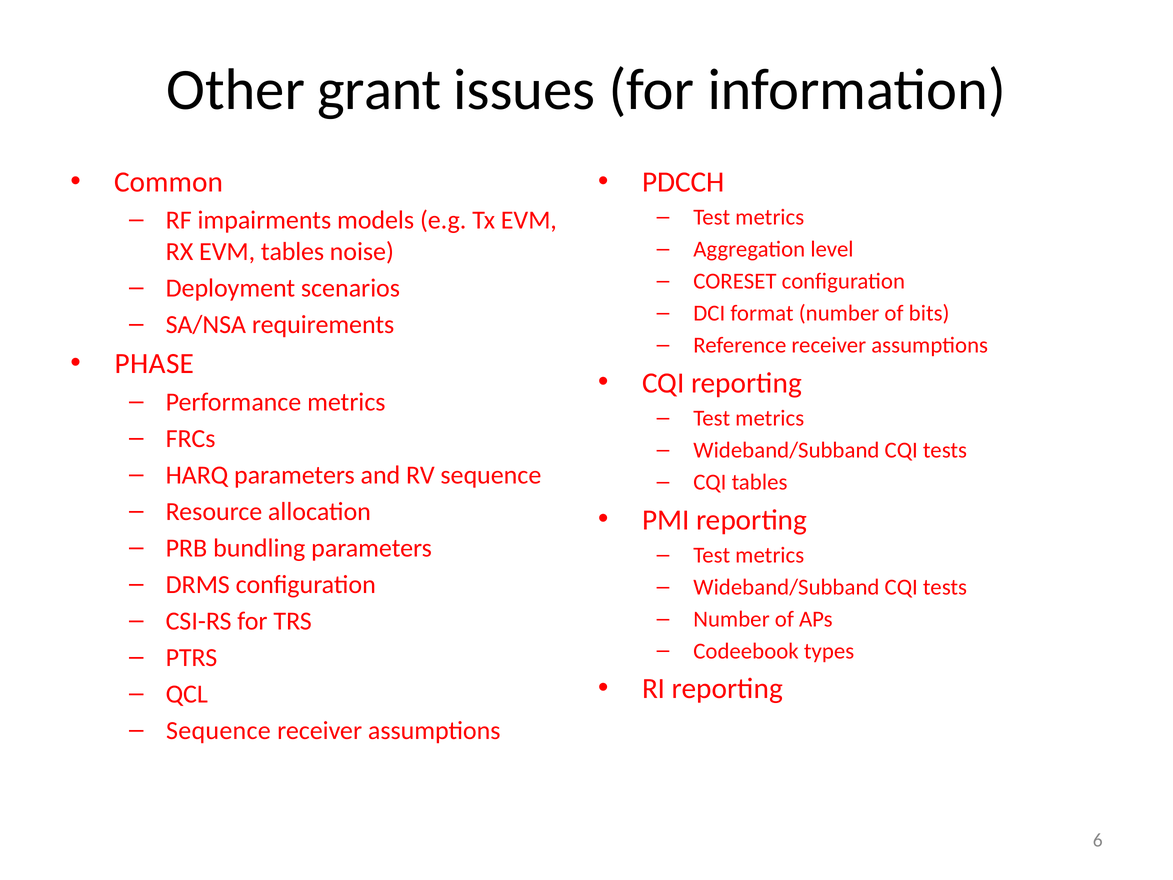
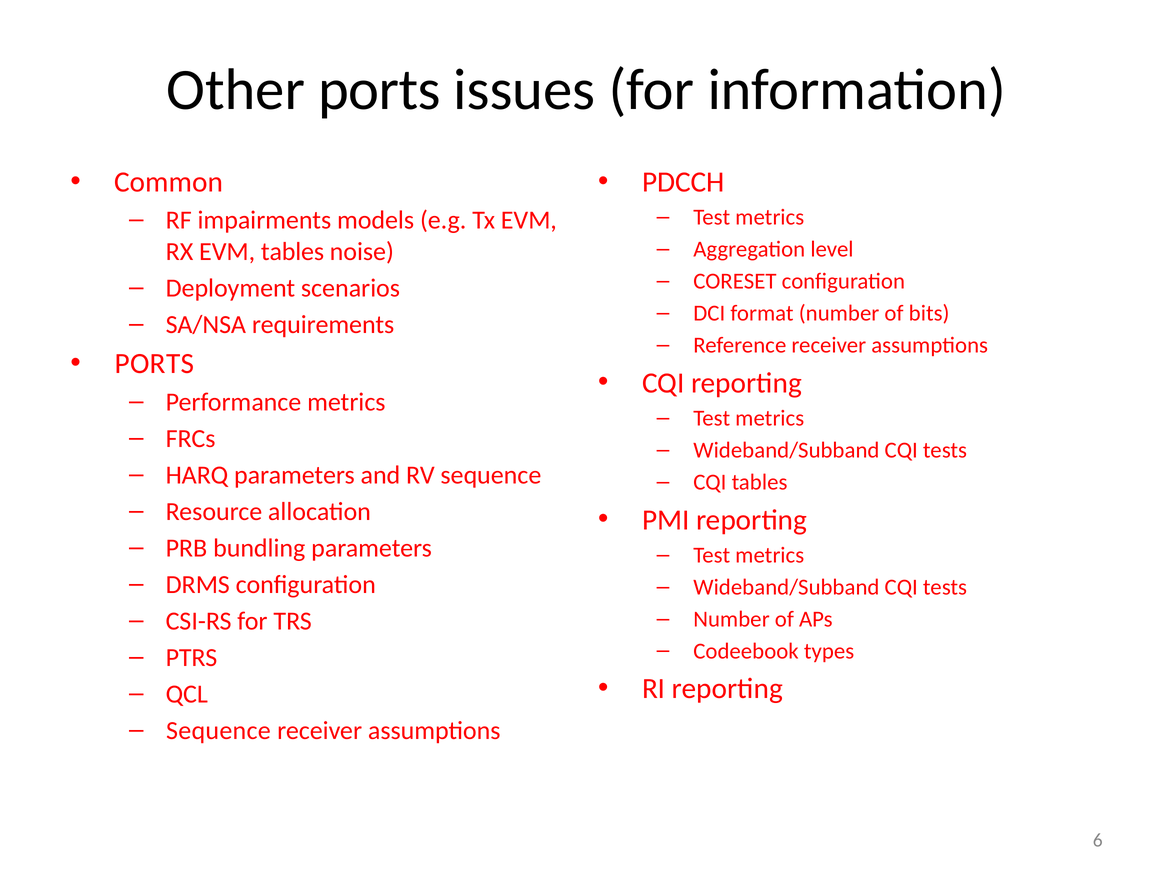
Other grant: grant -> ports
PHASE at (154, 364): PHASE -> PORTS
